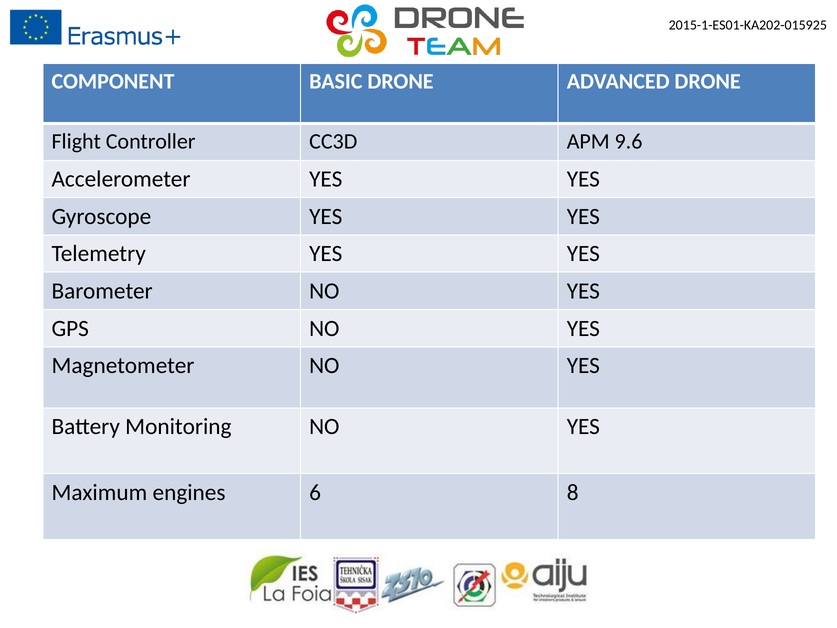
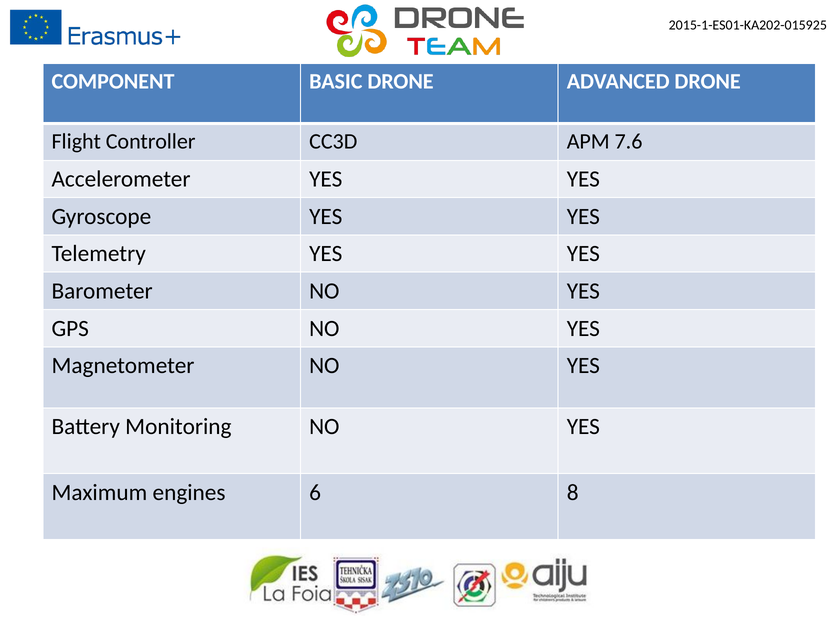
9.6: 9.6 -> 7.6
